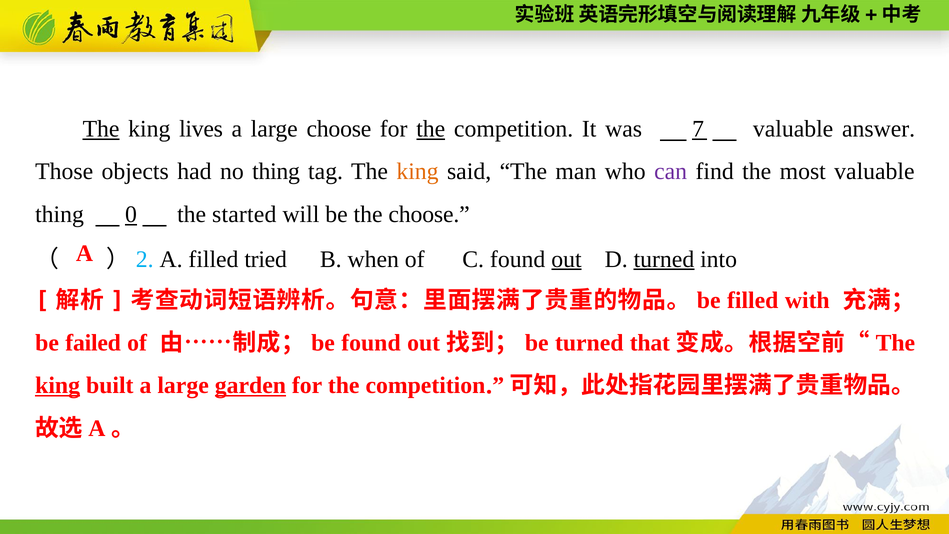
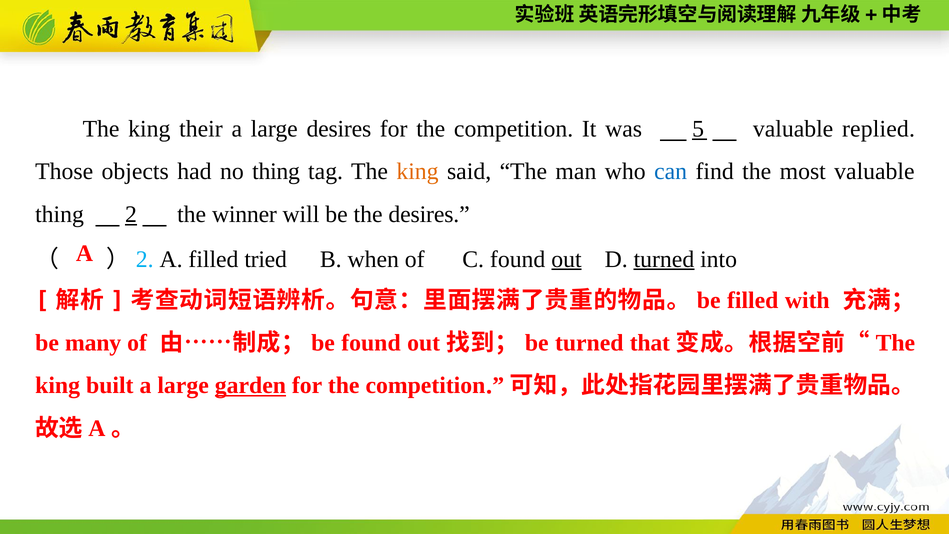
The at (101, 129) underline: present -> none
lives: lives -> their
large choose: choose -> desires
the at (431, 129) underline: present -> none
7: 7 -> 5
answer: answer -> replied
can colour: purple -> blue
0: 0 -> 2
started: started -> winner
the choose: choose -> desires
failed: failed -> many
king at (58, 386) underline: present -> none
